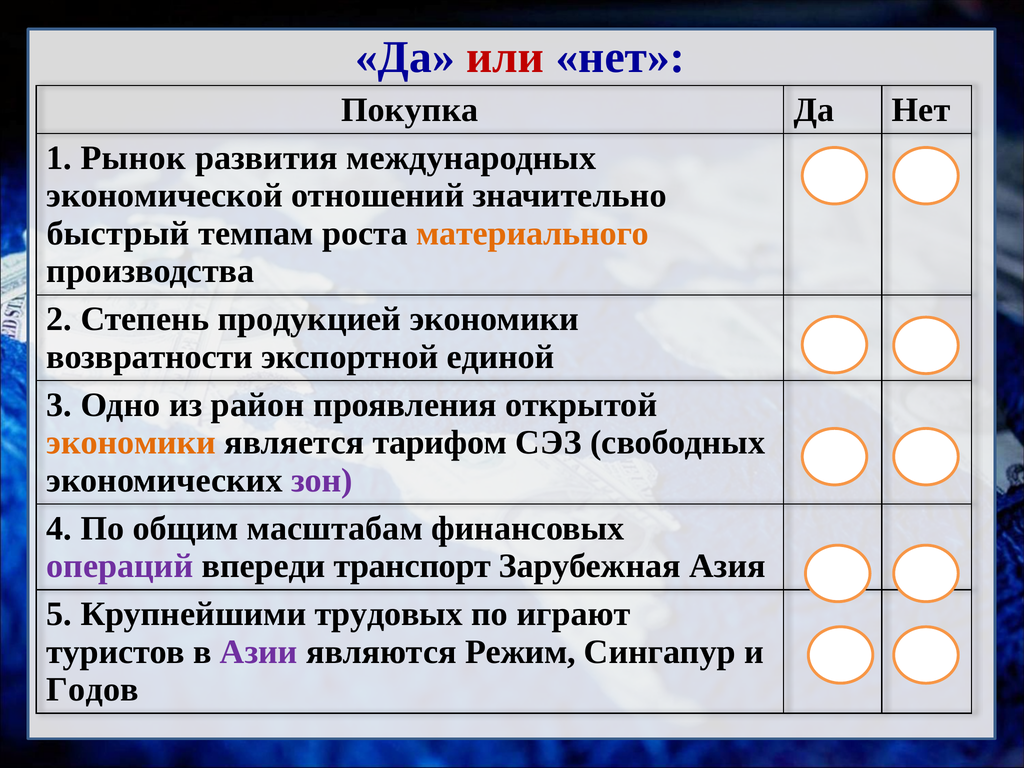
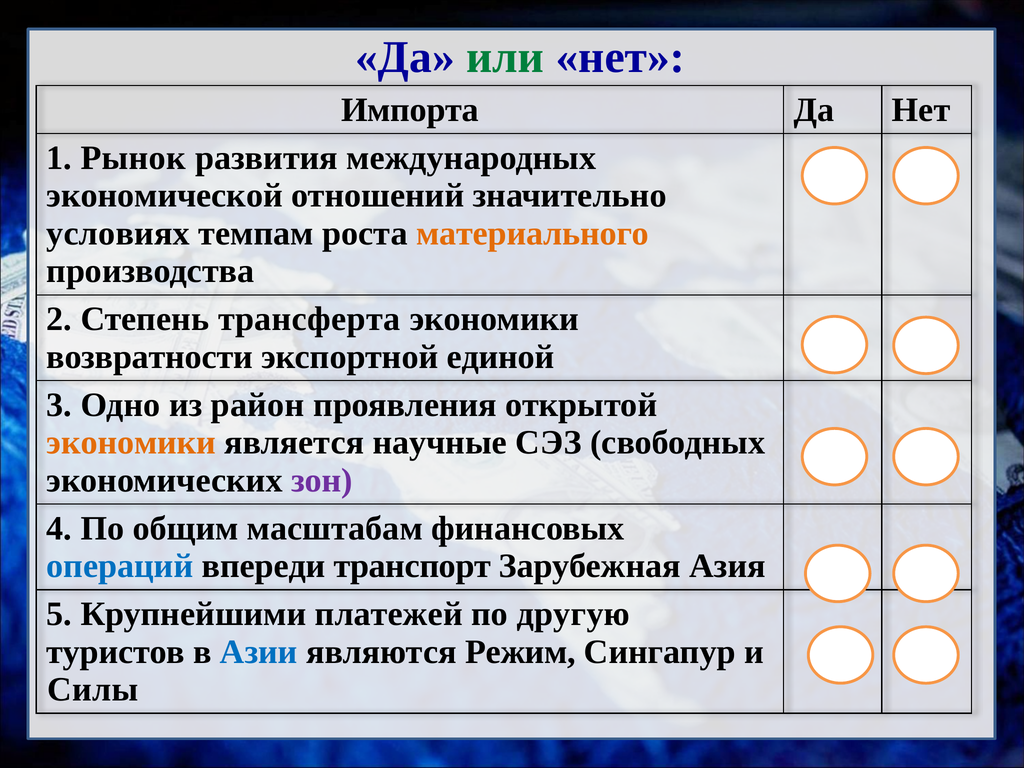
или colour: red -> green
Покупка: Покупка -> Импорта
быстрый: быстрый -> условиях
продукцией: продукцией -> трансферта
тарифом: тарифом -> научные
операций colour: purple -> blue
трудовых: трудовых -> платежей
играют: играют -> другую
Азии colour: purple -> blue
Годов: Годов -> Силы
